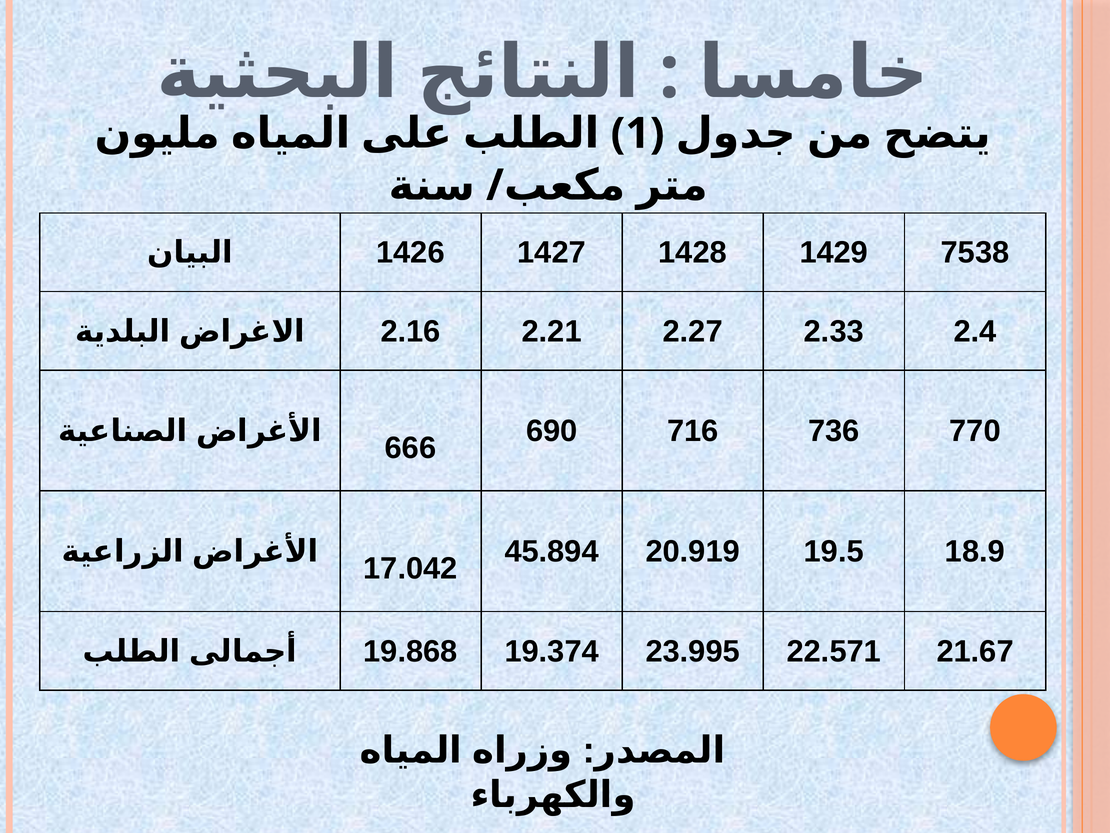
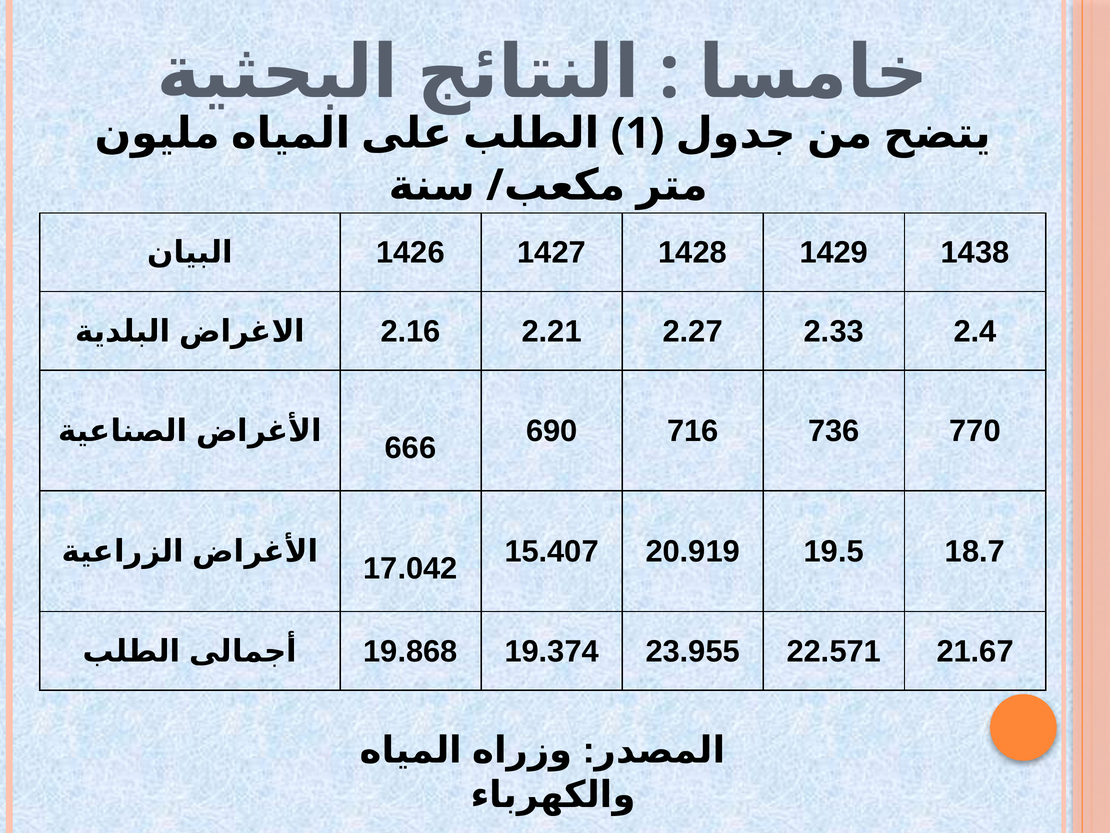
7538: 7538 -> 1438
45.894: 45.894 -> 15.407
18.9: 18.9 -> 18.7
23.995: 23.995 -> 23.955
